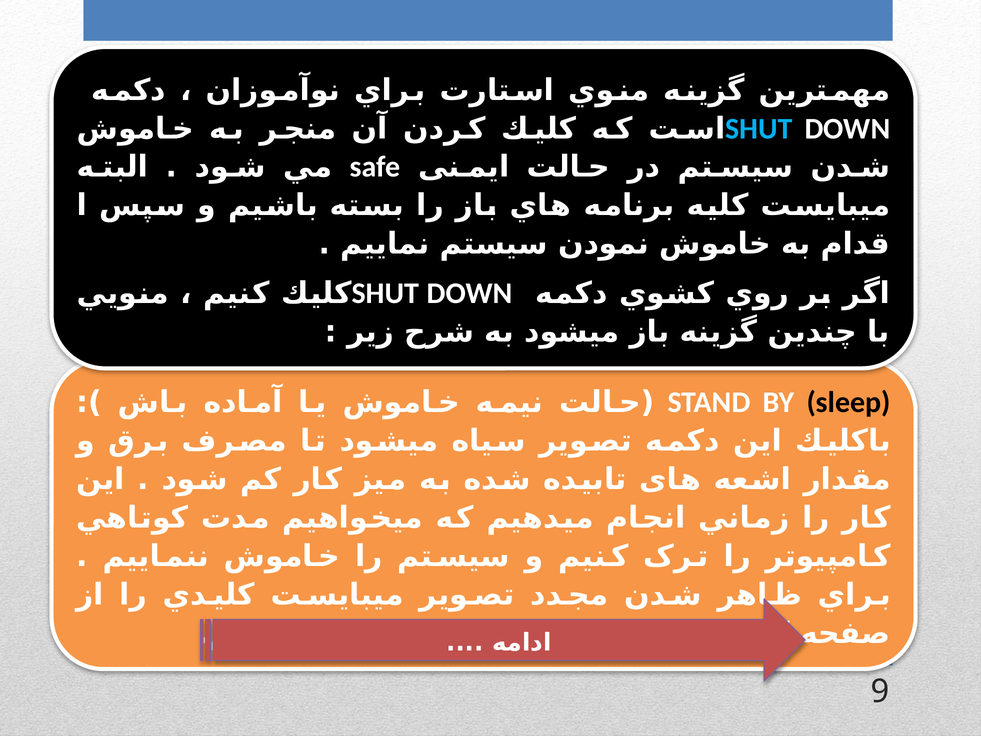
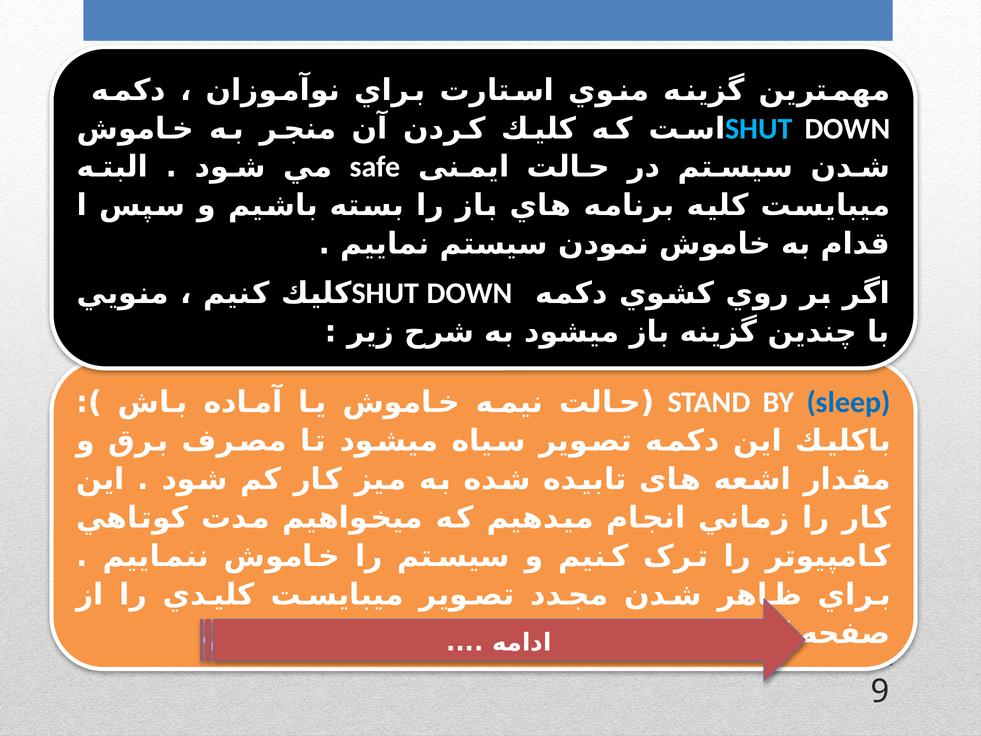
sleep colour: black -> blue
